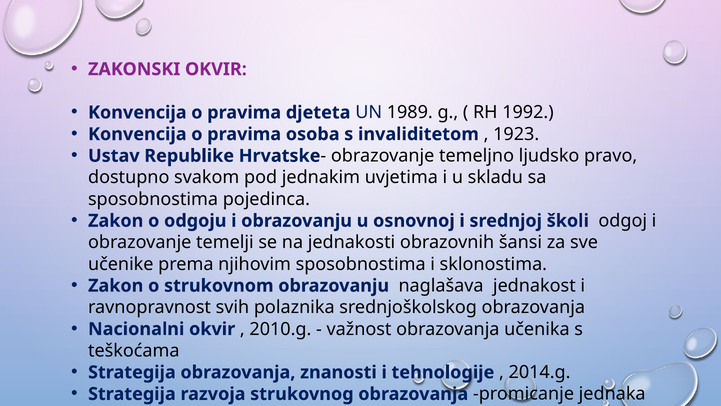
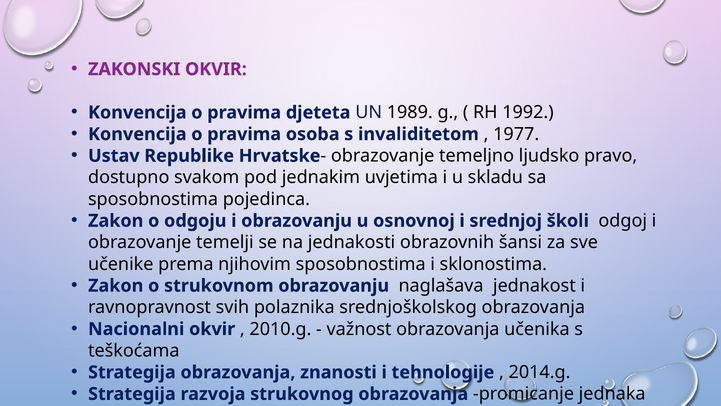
1923: 1923 -> 1977
